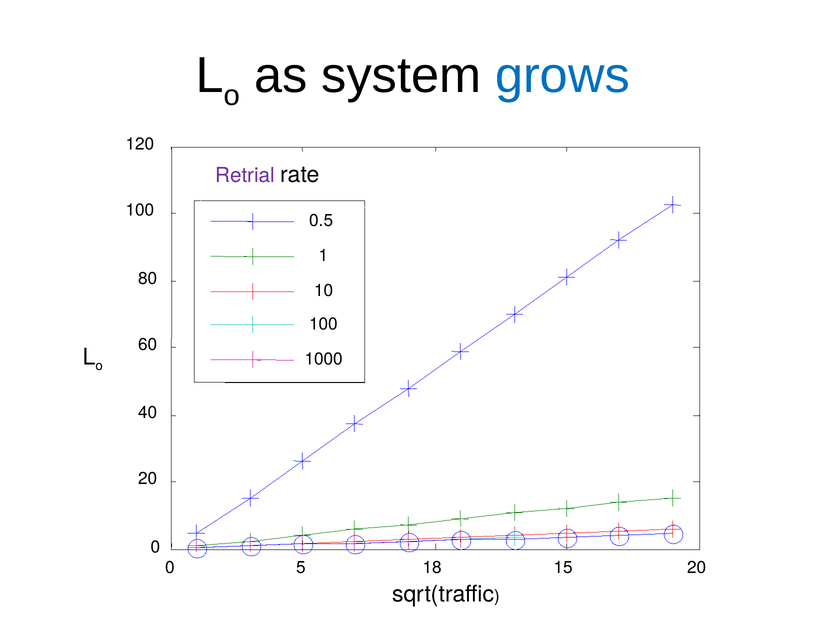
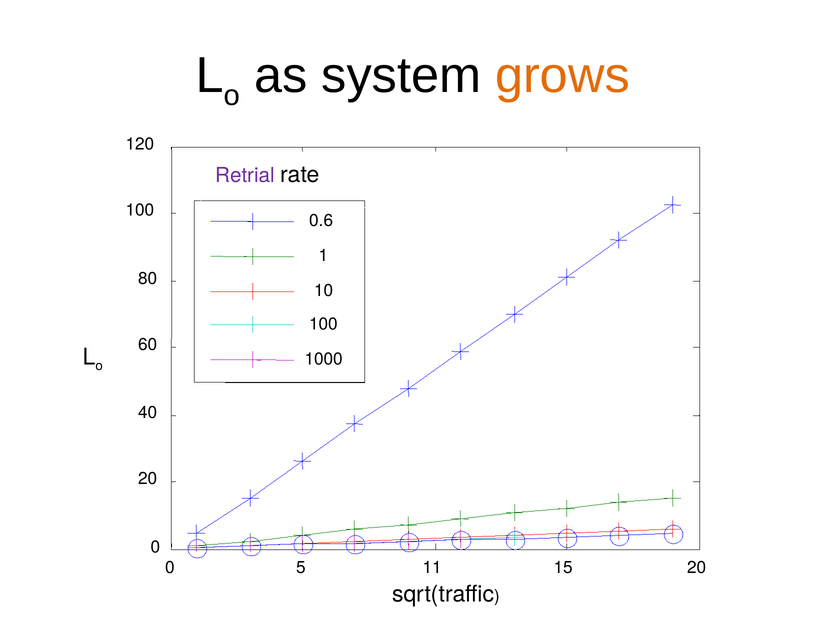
grows colour: blue -> orange
0.5: 0.5 -> 0.6
18: 18 -> 11
